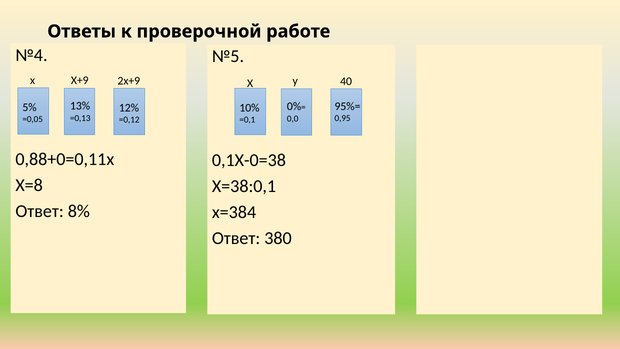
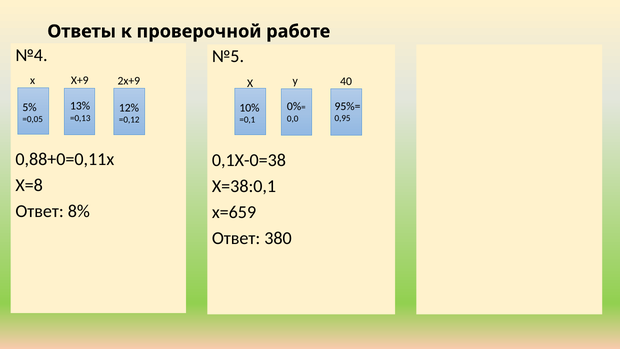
х=384: х=384 -> х=659
